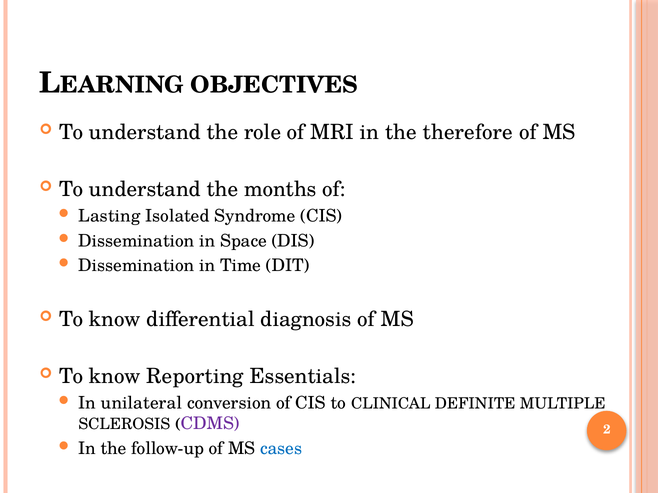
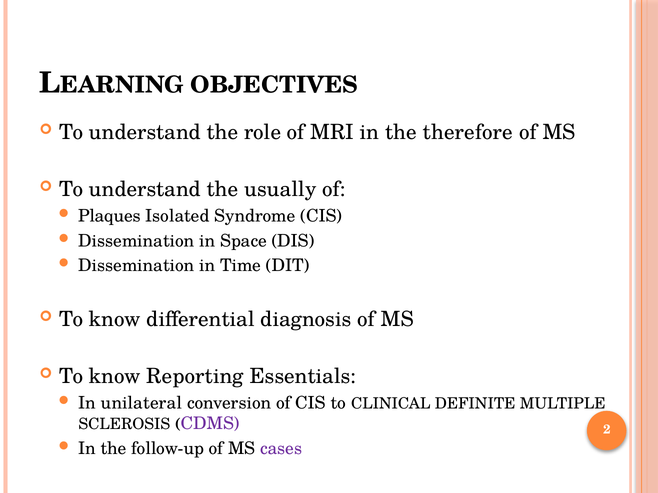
months: months -> usually
Lasting: Lasting -> Plaques
cases colour: blue -> purple
